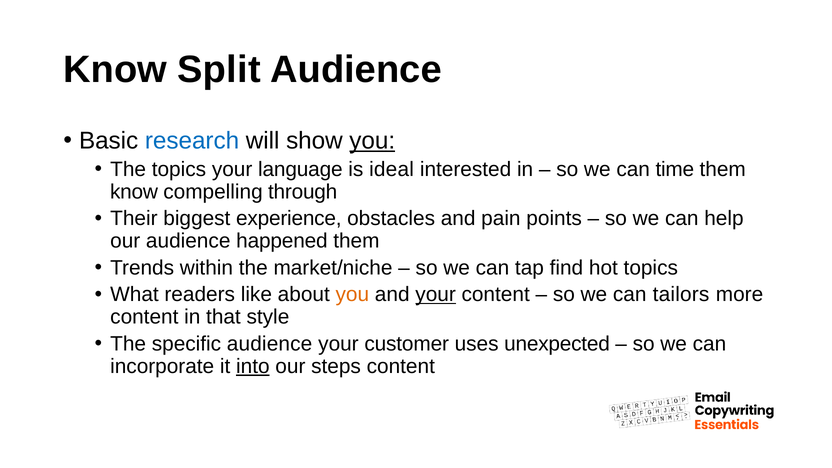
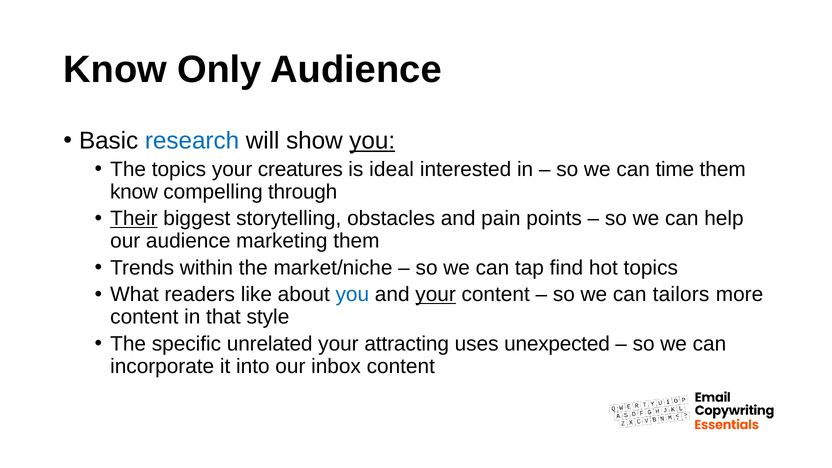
Split: Split -> Only
language: language -> creatures
Their underline: none -> present
experience: experience -> storytelling
happened: happened -> marketing
you at (352, 295) colour: orange -> blue
specific audience: audience -> unrelated
customer: customer -> attracting
into underline: present -> none
steps: steps -> inbox
